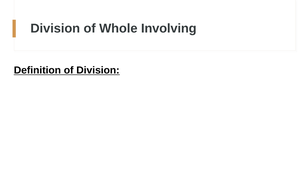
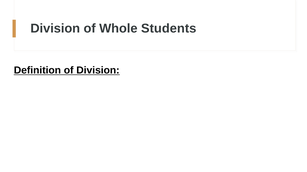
Involving: Involving -> Students
